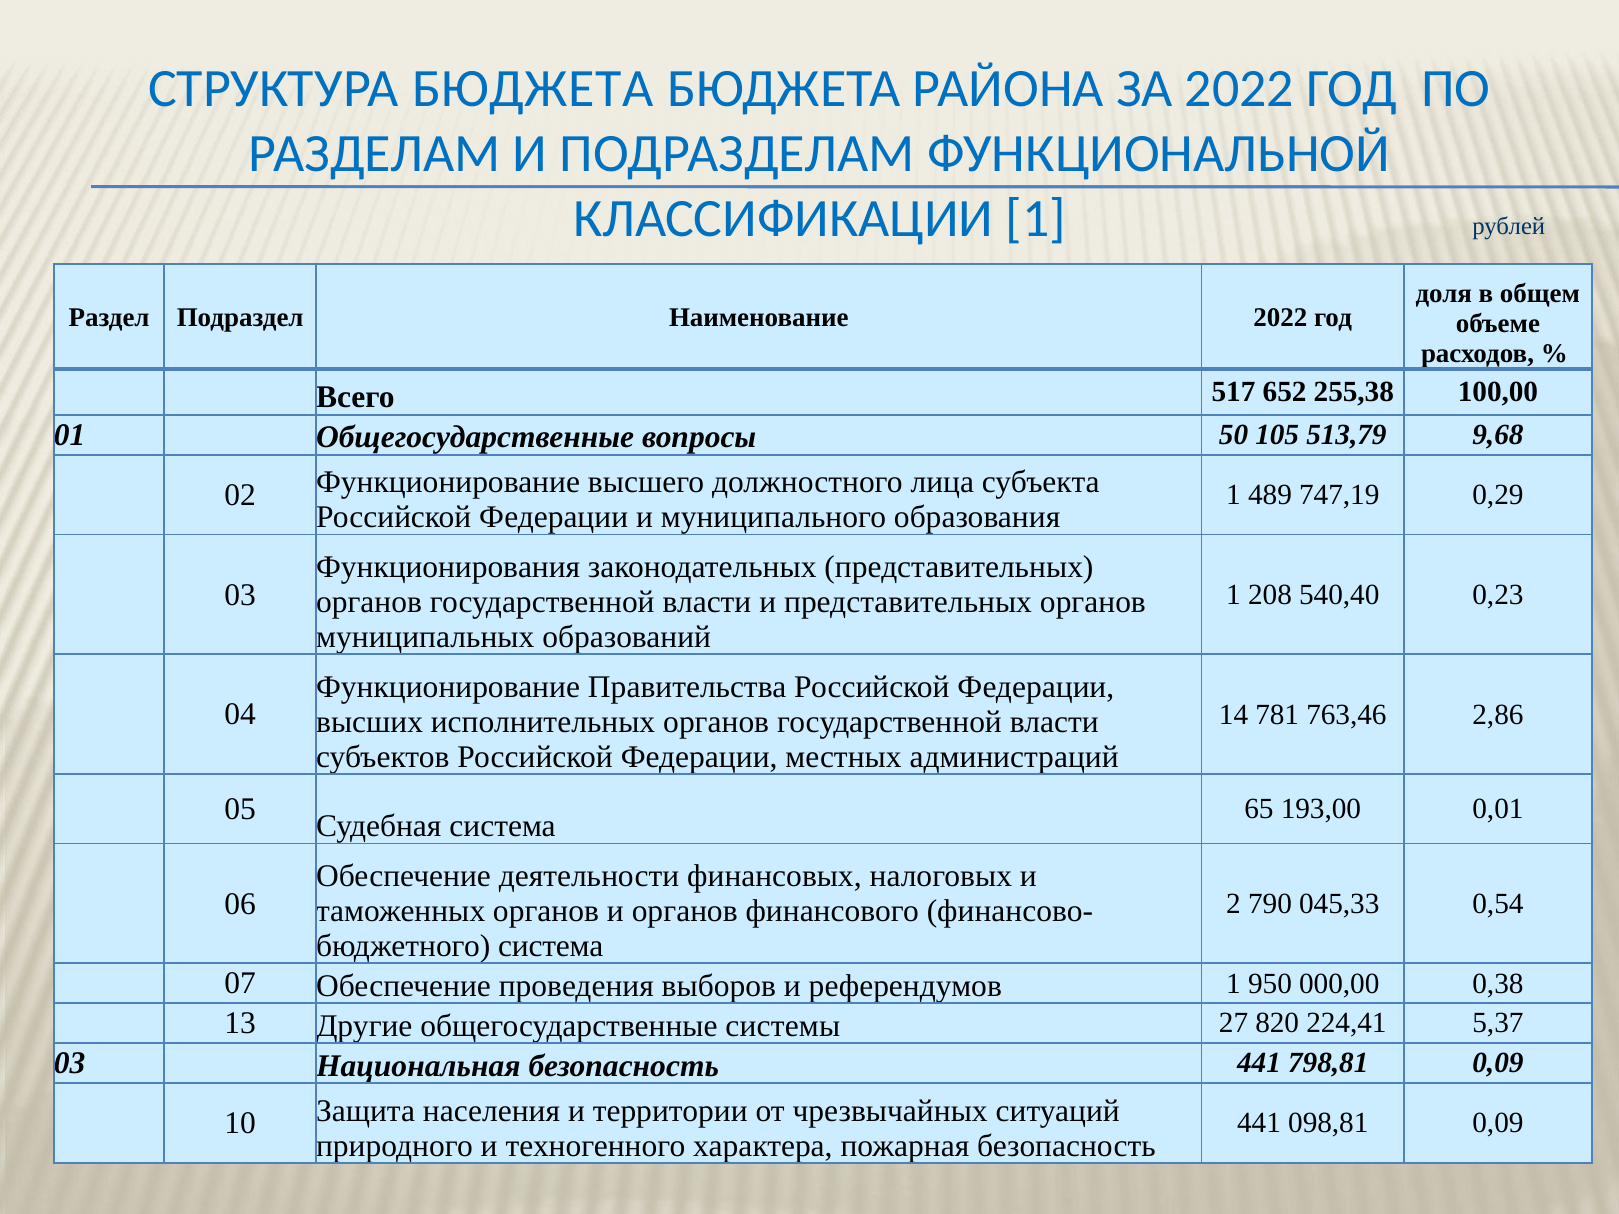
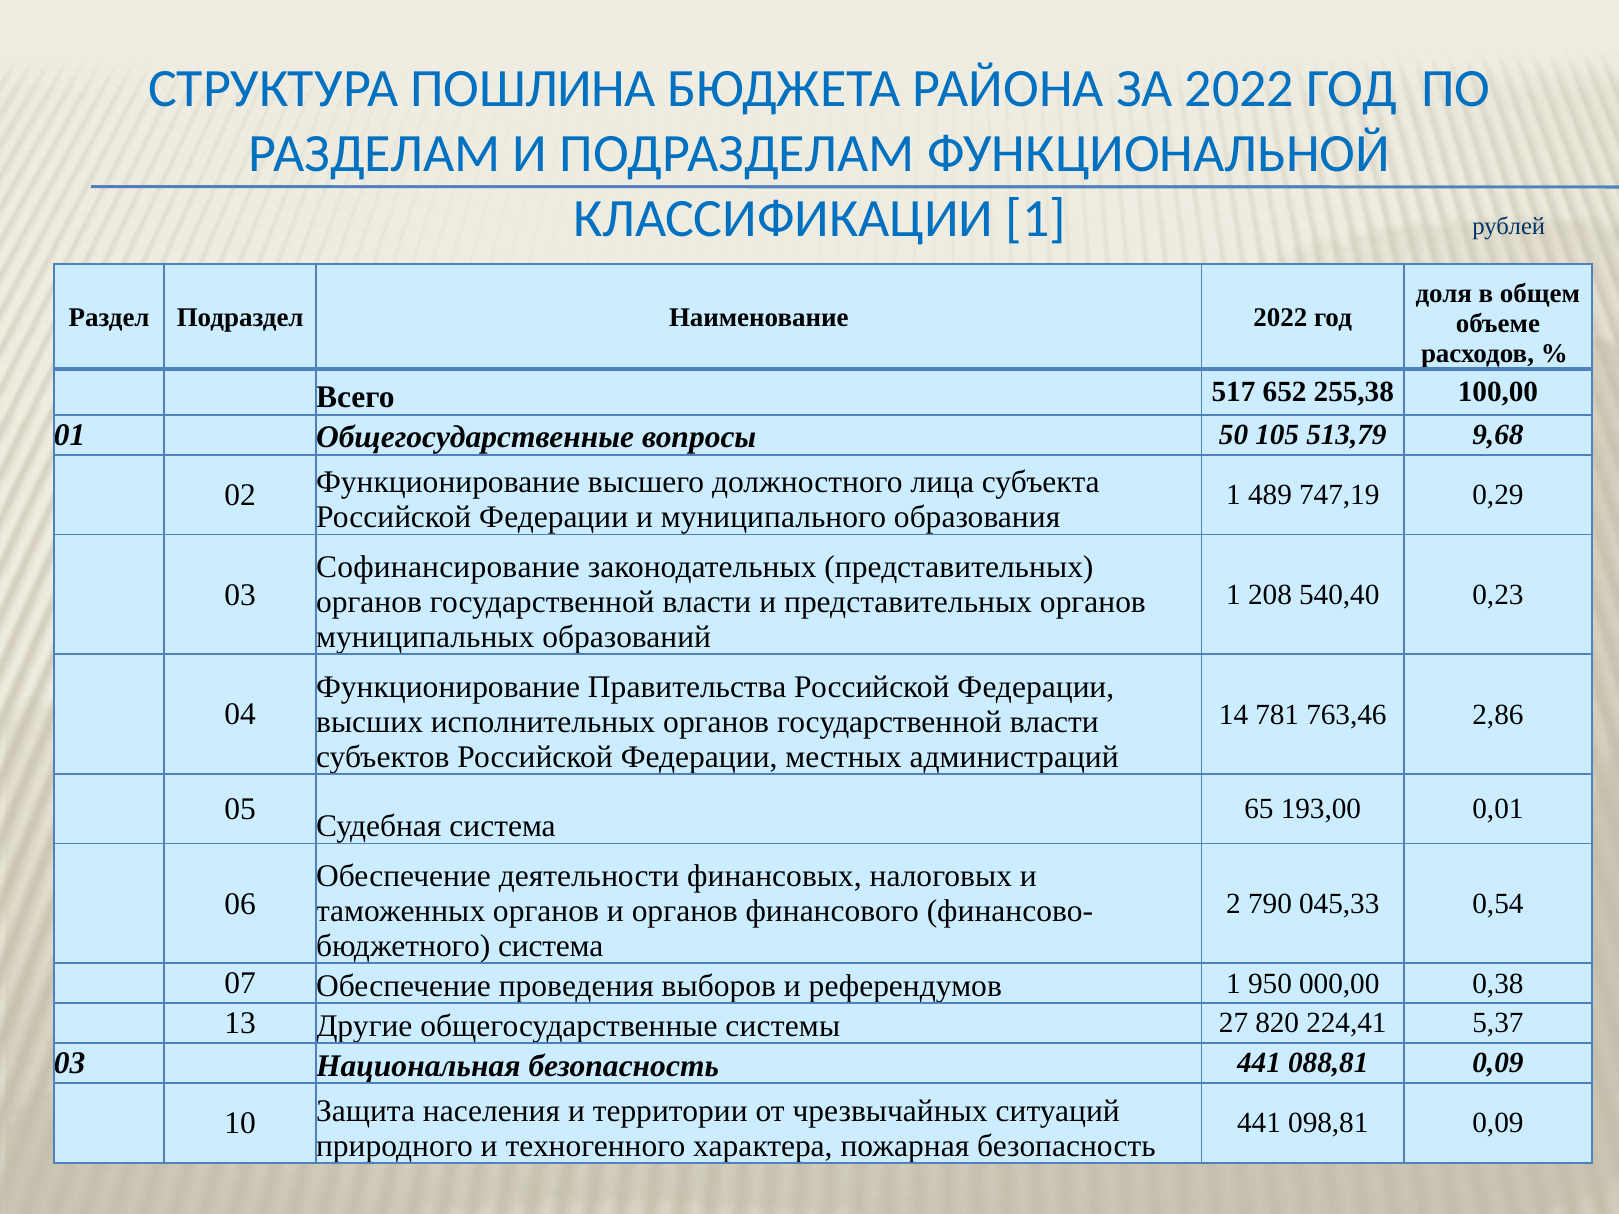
СТРУКТУРА БЮДЖЕТА: БЮДЖЕТА -> ПОШЛИНА
Функционирования: Функционирования -> Софинансирование
798,81: 798,81 -> 088,81
